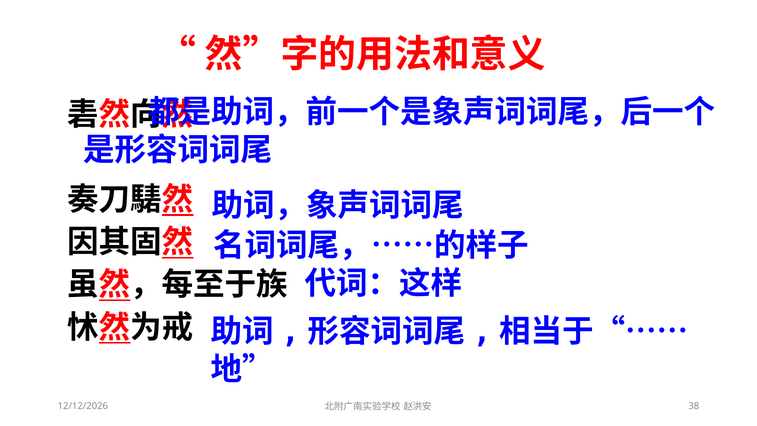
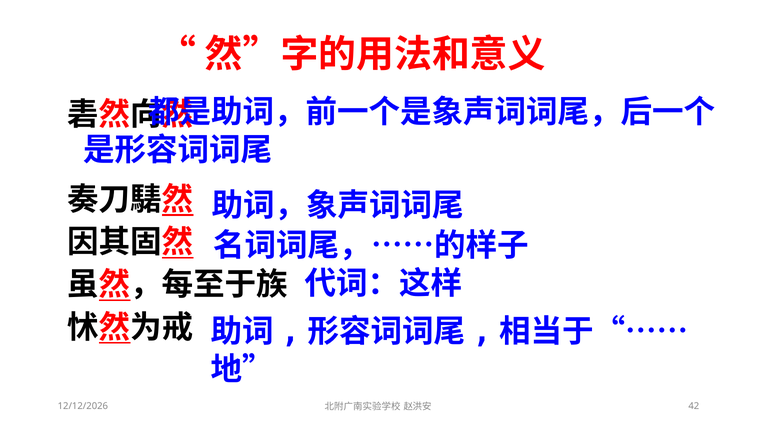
38: 38 -> 42
